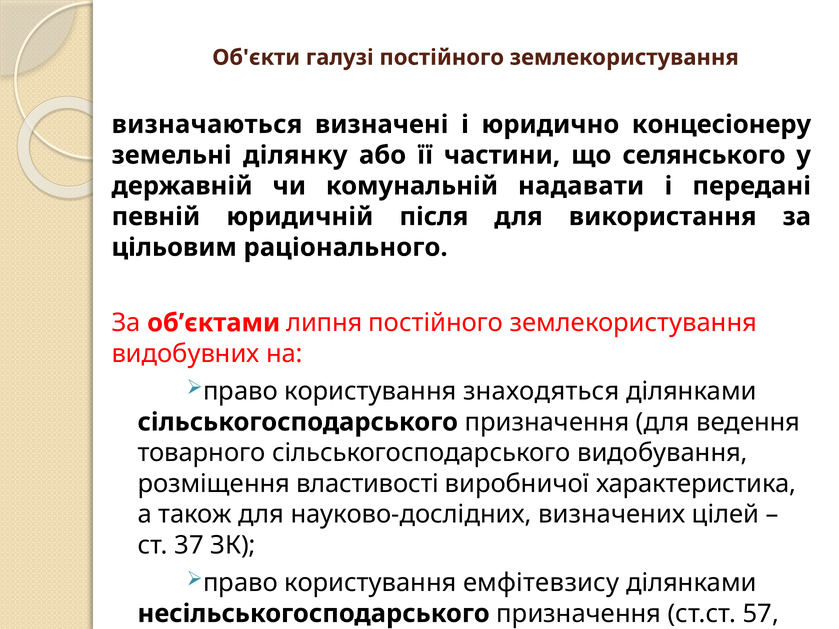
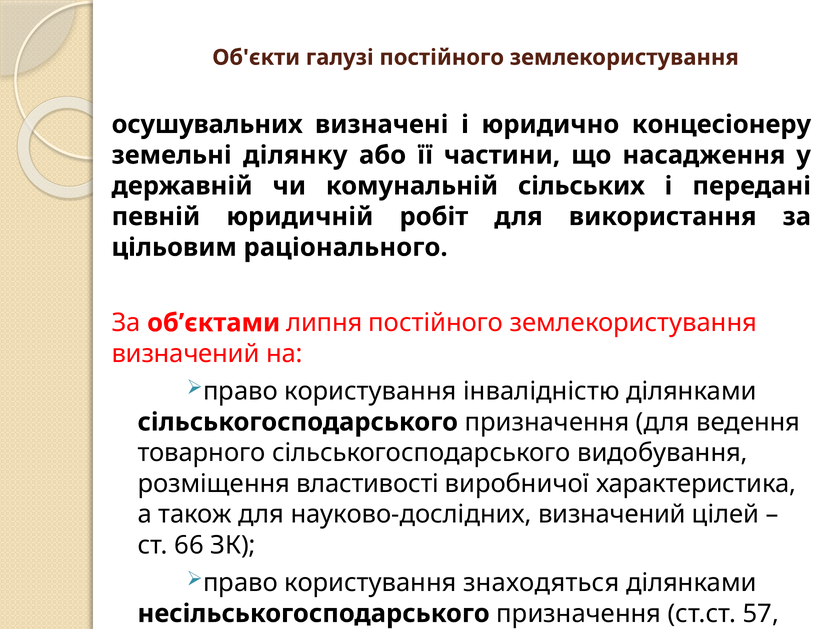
визначаються: визначаються -> осушувальних
селянського: селянського -> насадження
надавати: надавати -> сільських
після: після -> робіт
видобувних at (186, 354): видобувних -> визначений
знаходяться: знаходяться -> інвалідністю
науково-дослідних визначених: визначених -> визначений
37: 37 -> 66
емфітевзису: емфітевзису -> знаходяться
